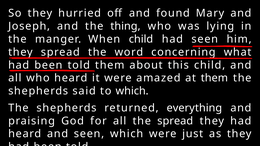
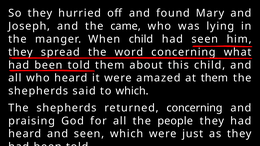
thing: thing -> came
returned everything: everything -> concerning
the spread: spread -> people
